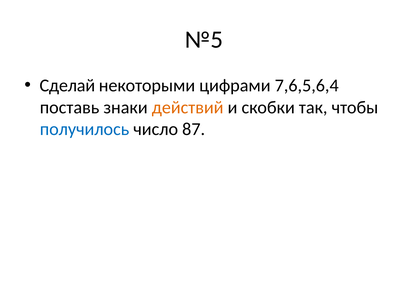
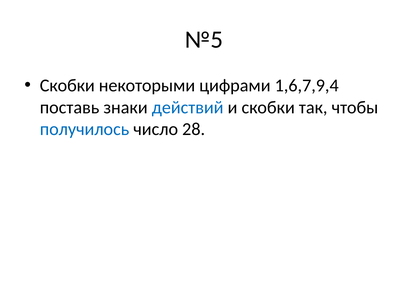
Сделай at (67, 86): Сделай -> Скобки
7,6,5,6,4: 7,6,5,6,4 -> 1,6,7,9,4
действий colour: orange -> blue
87: 87 -> 28
